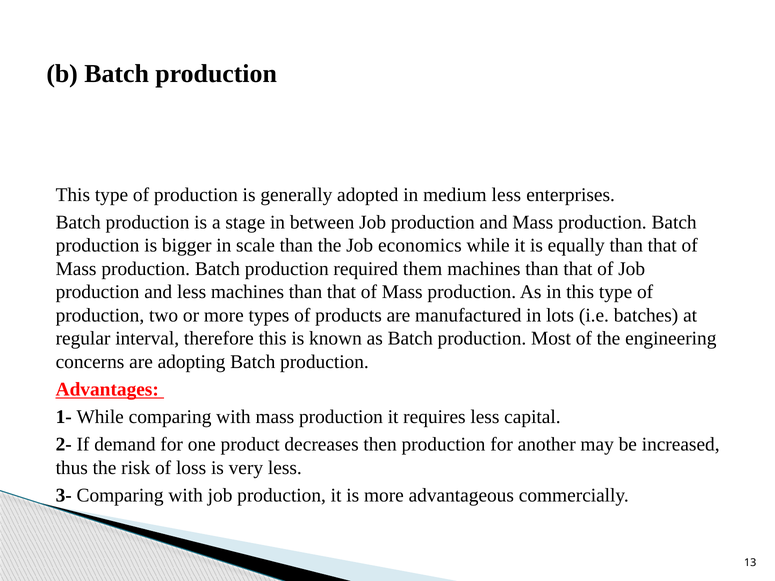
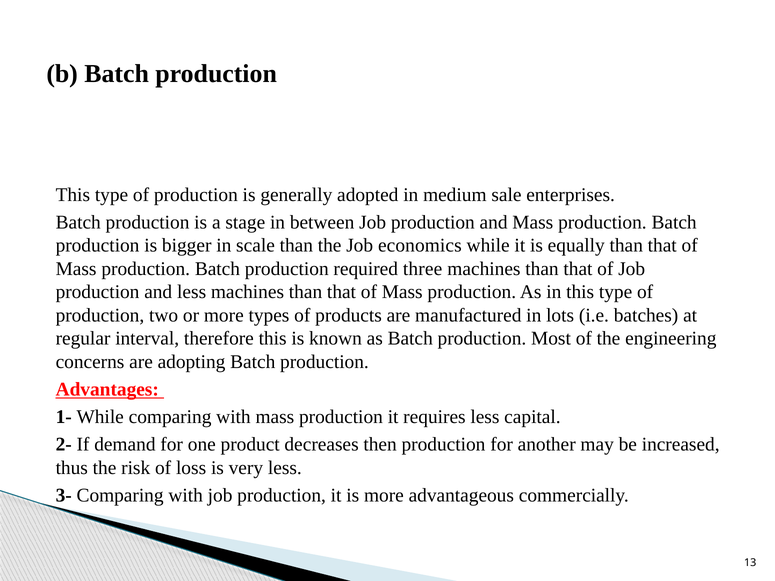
medium less: less -> sale
them: them -> three
